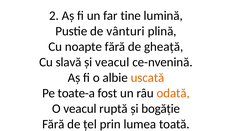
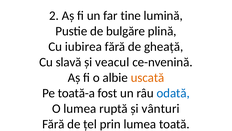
vânturi: vânturi -> bulgăre
noapte: noapte -> iubirea
toate-a: toate-a -> toată-a
odată colour: orange -> blue
O veacul: veacul -> lumea
bogăție: bogăție -> vânturi
